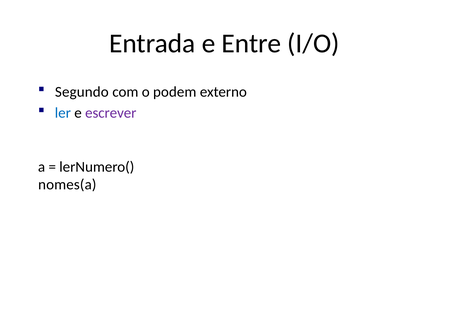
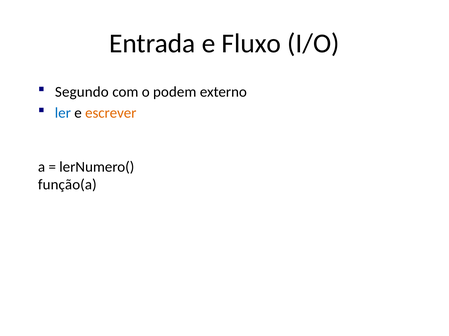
Entre: Entre -> Fluxo
escrever colour: purple -> orange
nomes(a: nomes(a -> função(a
